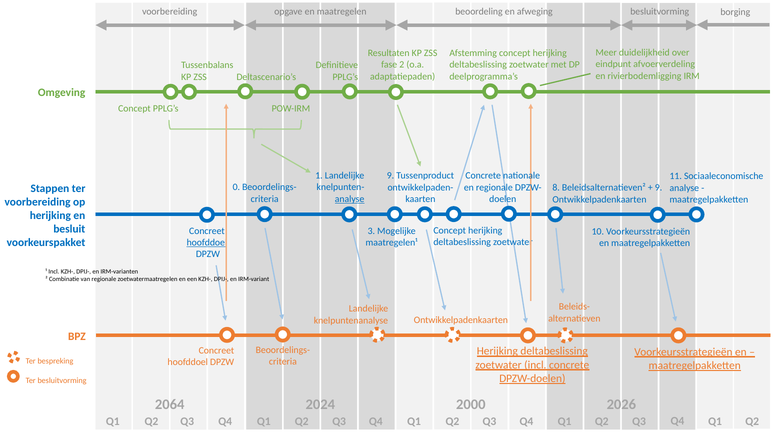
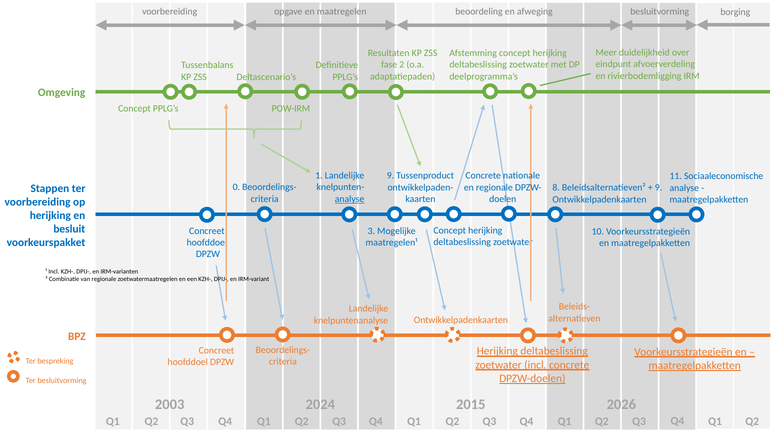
hoofddoel at (207, 243) underline: present -> none
2064: 2064 -> 2003
2000: 2000 -> 2015
